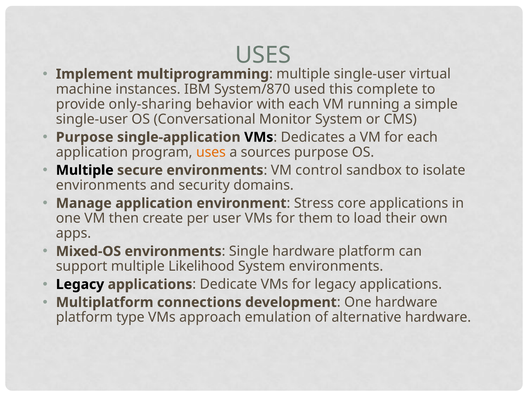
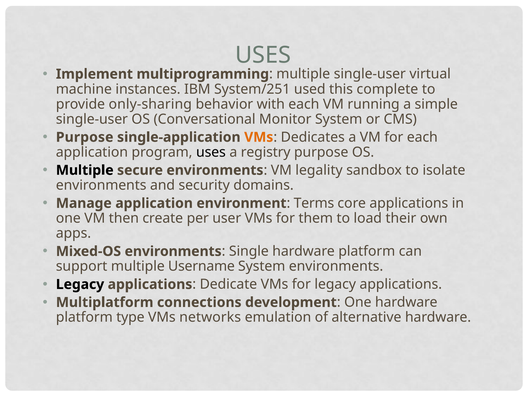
System/870: System/870 -> System/251
VMs at (259, 137) colour: black -> orange
uses at (211, 152) colour: orange -> black
sources: sources -> registry
control: control -> legality
Stress: Stress -> Terms
Likelihood: Likelihood -> Username
approach: approach -> networks
